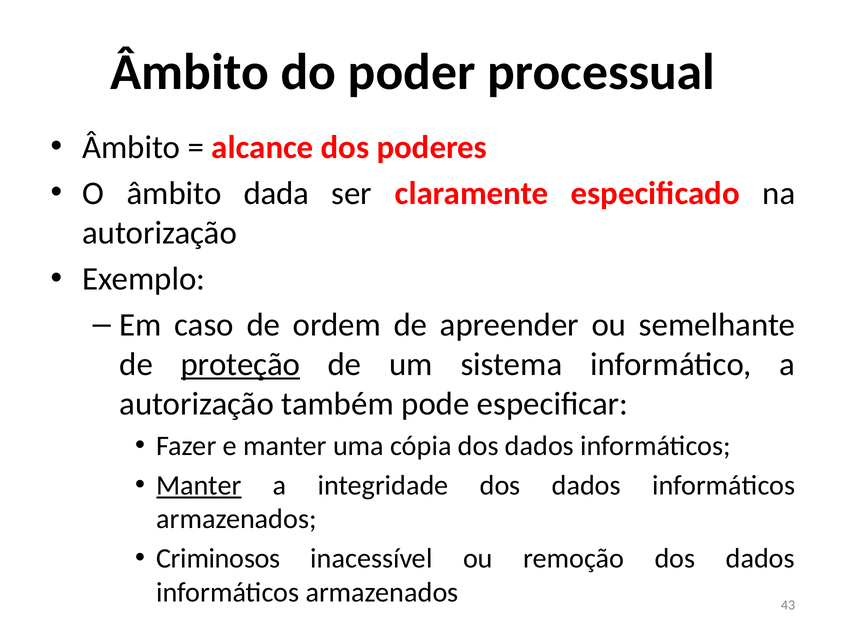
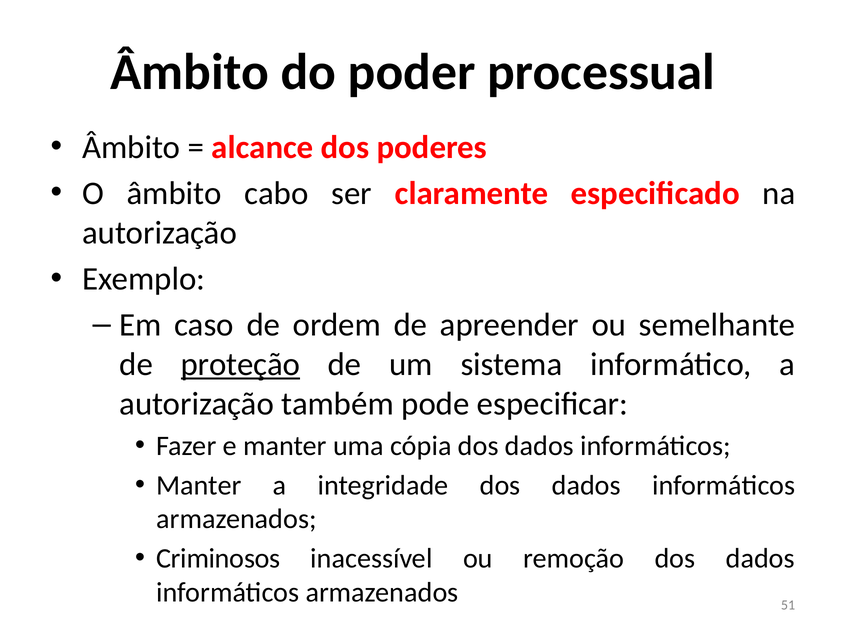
dada: dada -> cabo
Manter at (199, 486) underline: present -> none
43: 43 -> 51
